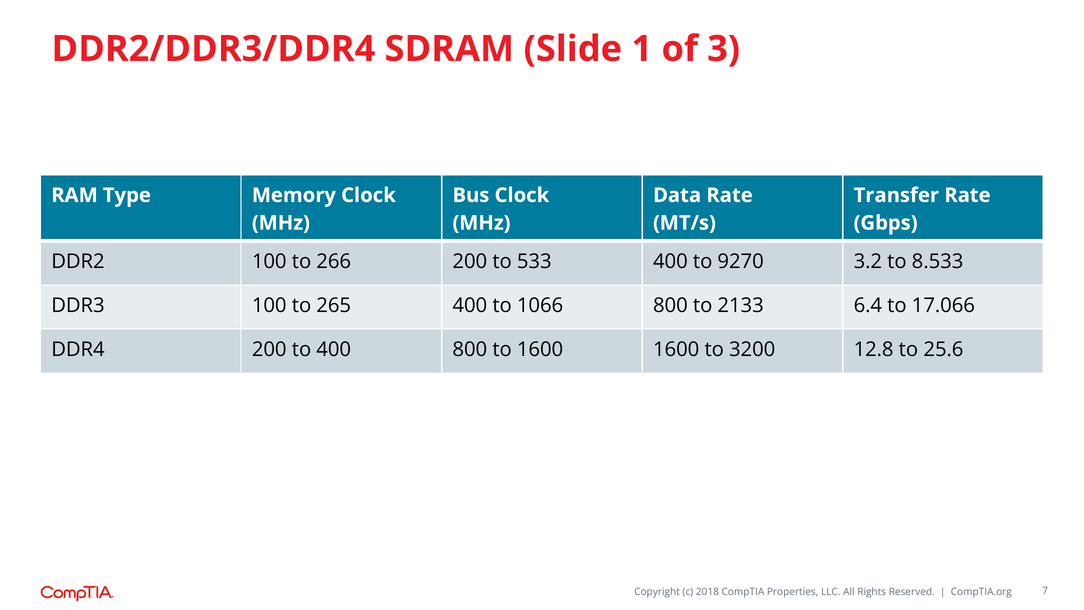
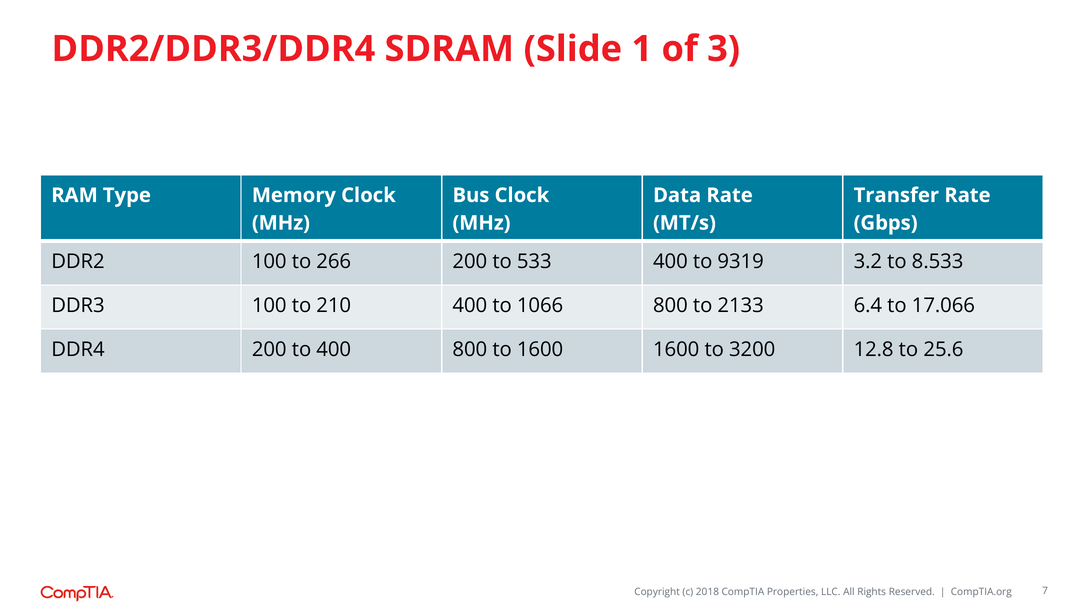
9270: 9270 -> 9319
265: 265 -> 210
